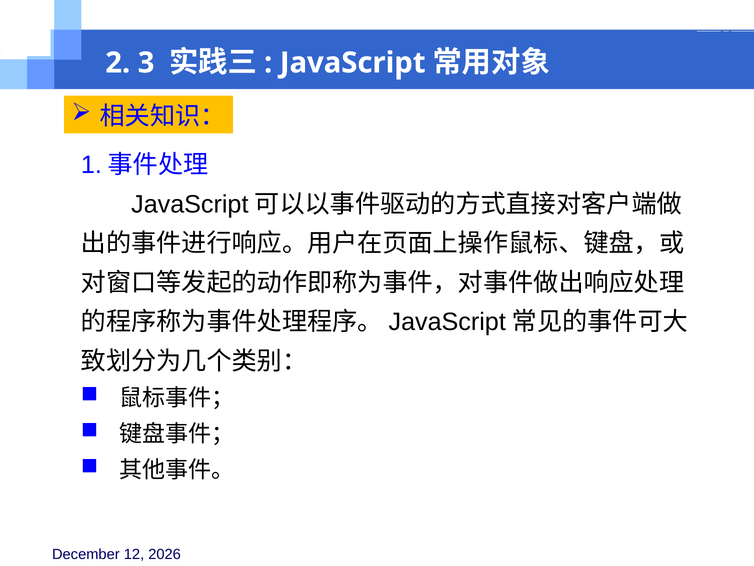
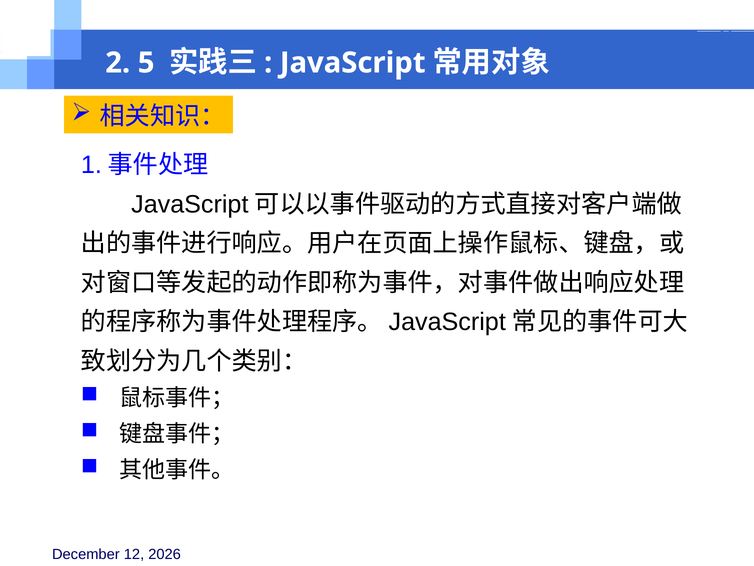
3: 3 -> 5
